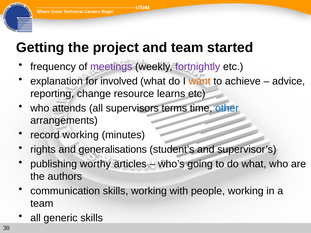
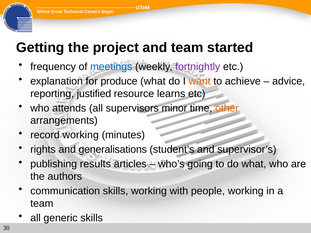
meetings colour: purple -> blue
involved: involved -> produce
change: change -> justified
terms: terms -> minor
other colour: blue -> orange
worthy: worthy -> results
